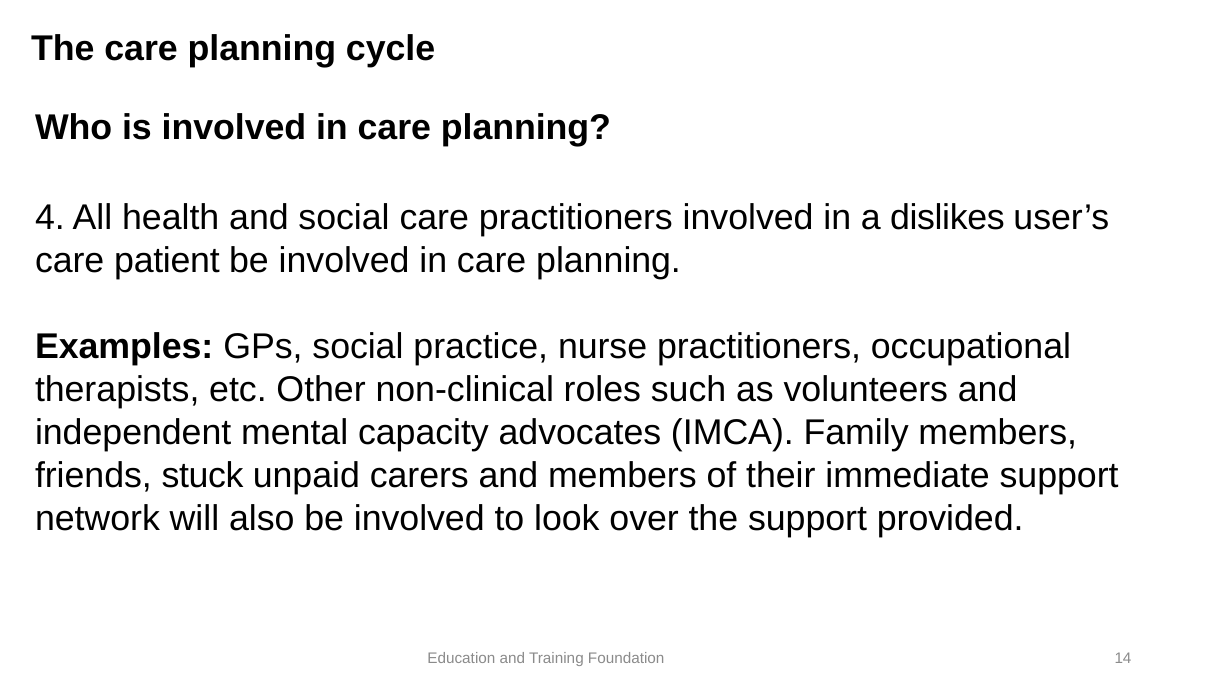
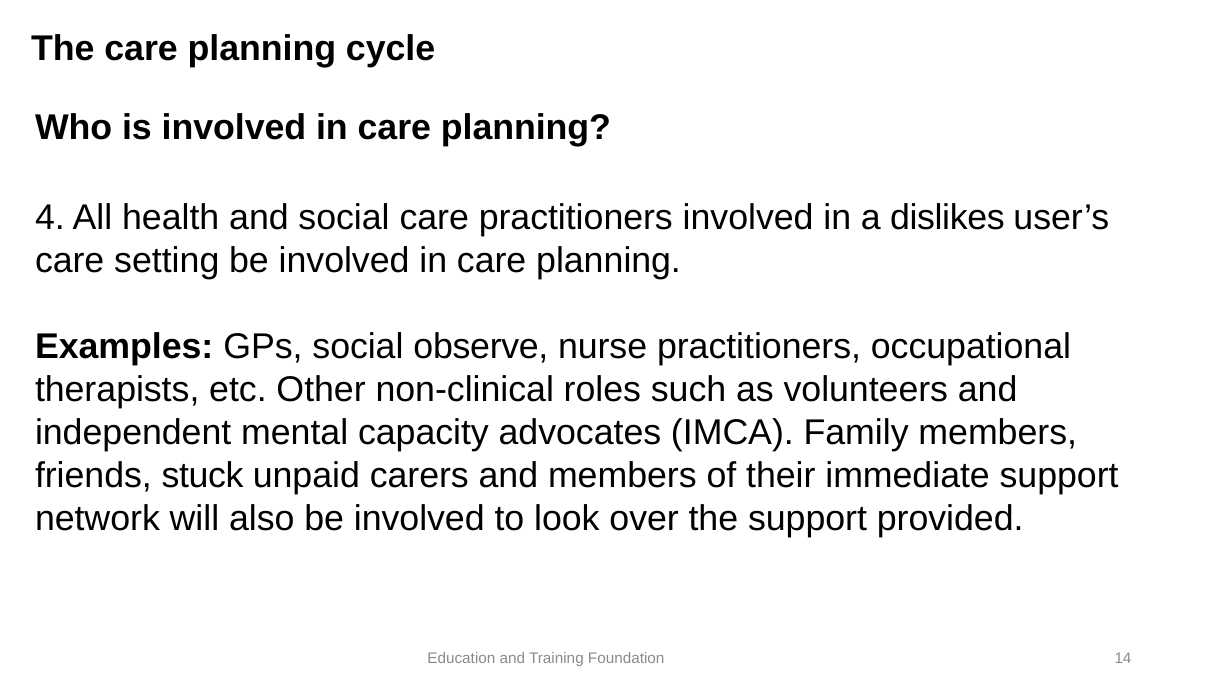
patient: patient -> setting
practice: practice -> observe
